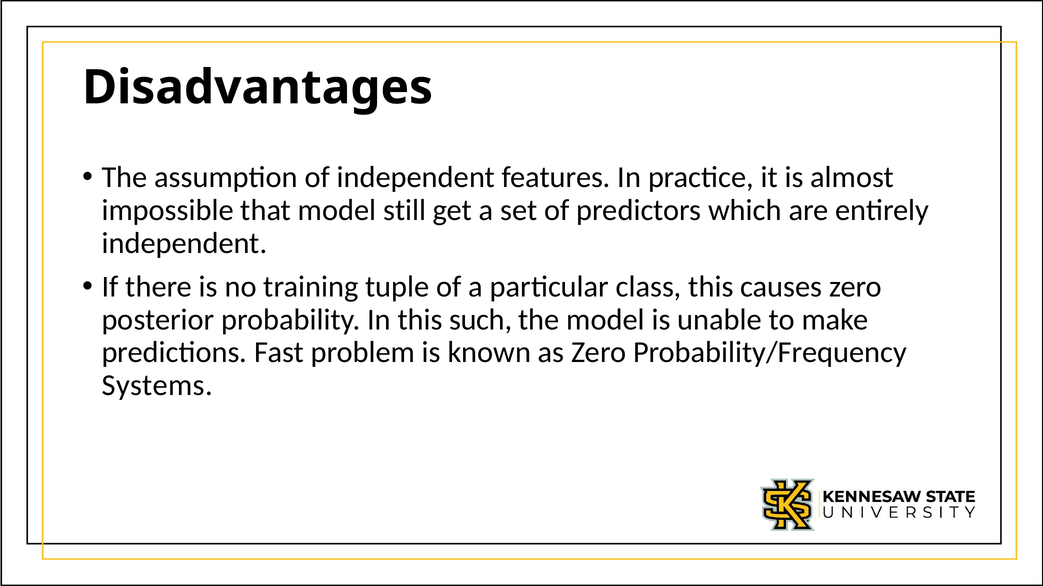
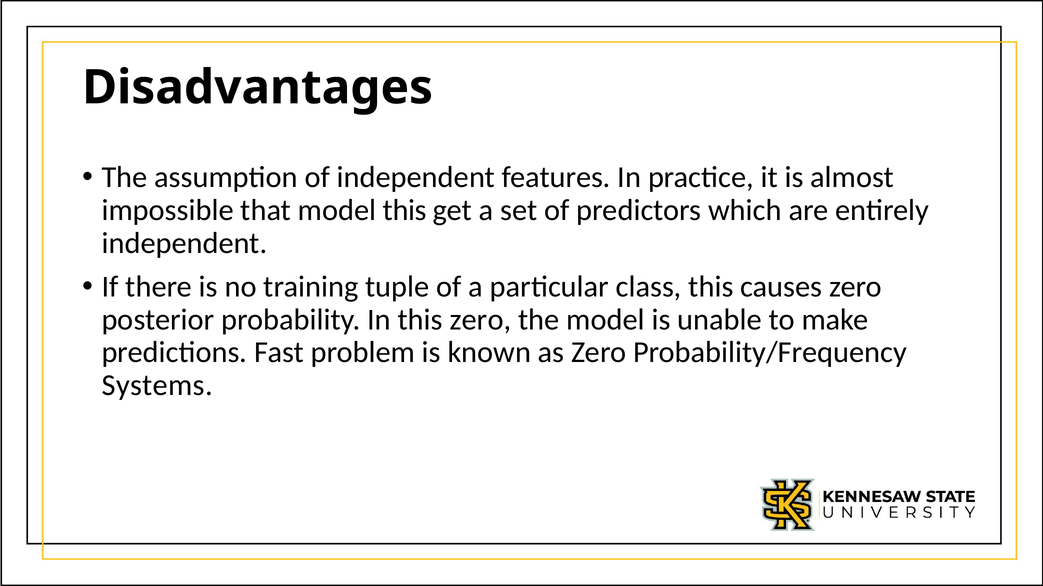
model still: still -> this
this such: such -> zero
